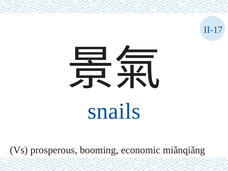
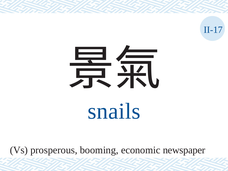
miǎnqiǎng: miǎnqiǎng -> newspaper
